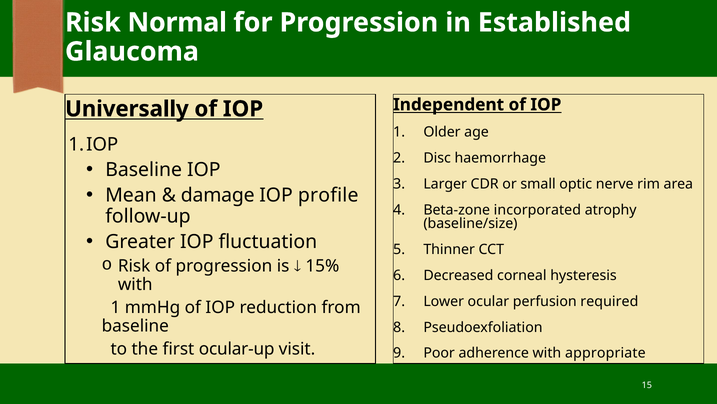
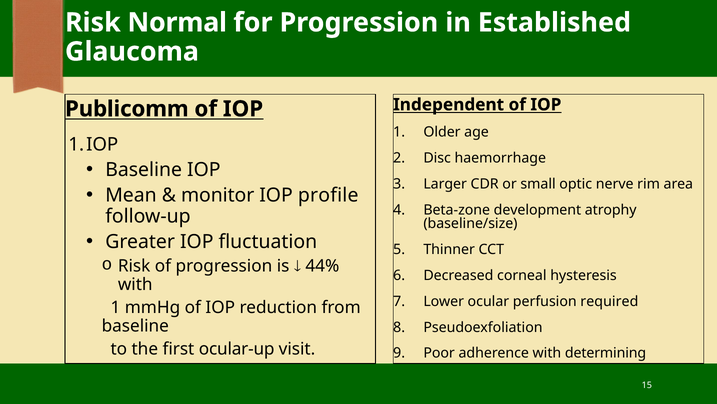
Universally: Universally -> Publicomm
damage: damage -> monitor
incorporated: incorporated -> development
15%: 15% -> 44%
appropriate: appropriate -> determining
